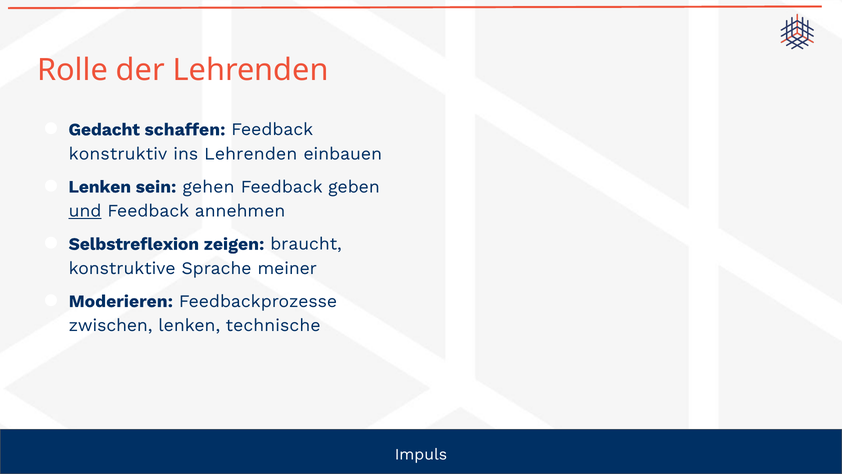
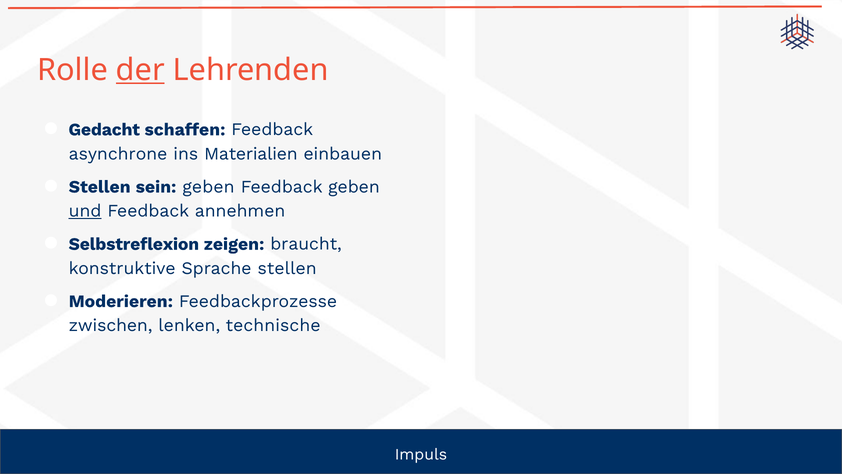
der underline: none -> present
konstruktiv: konstruktiv -> asynchrone
ins Lehrenden: Lehrenden -> Materialien
Lenken at (100, 187): Lenken -> Stellen
sein gehen: gehen -> geben
Sprache meiner: meiner -> stellen
